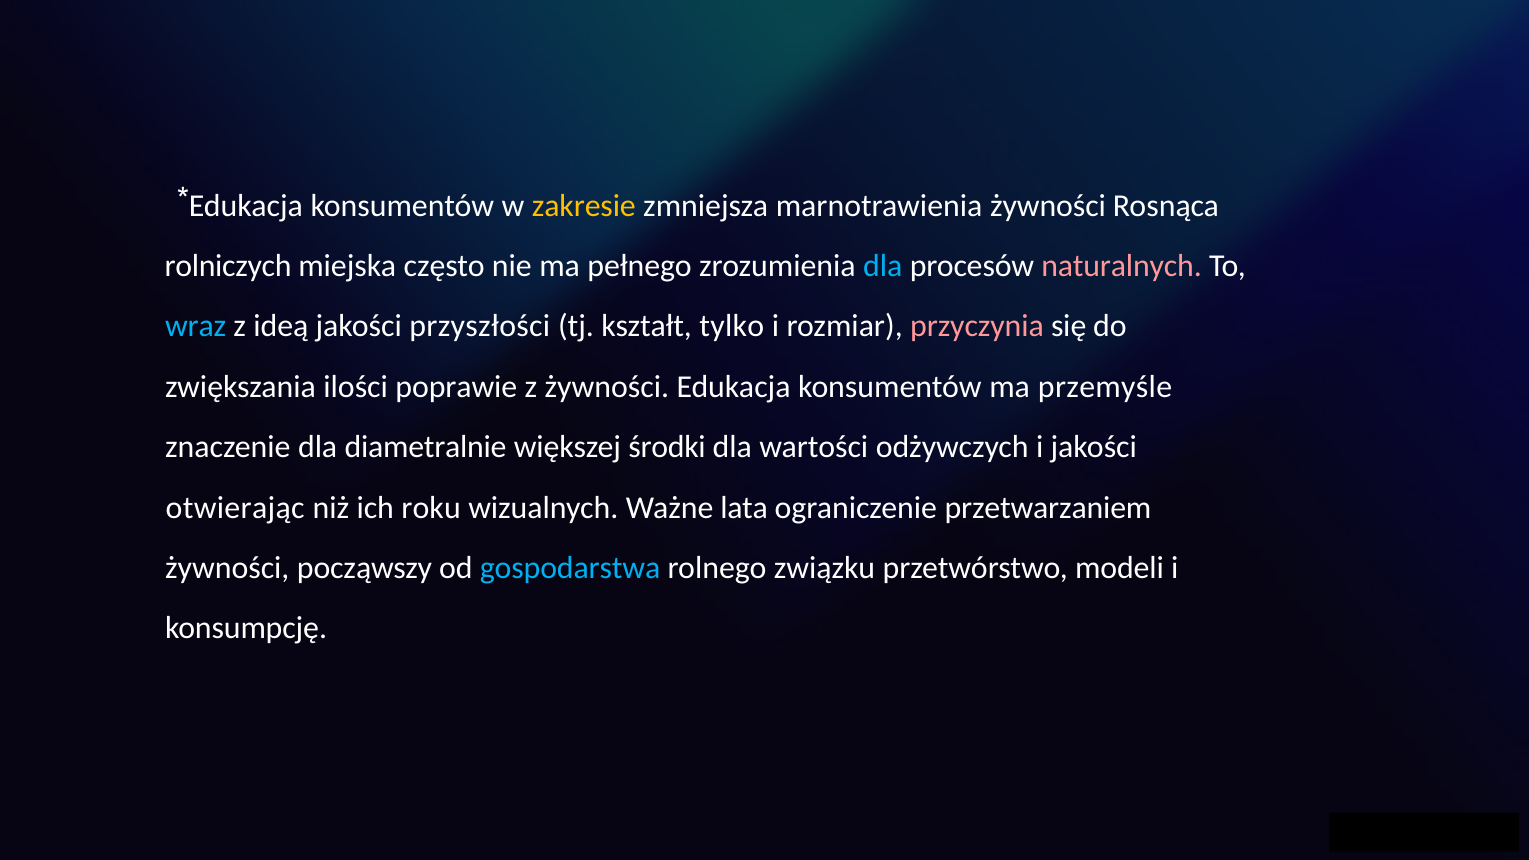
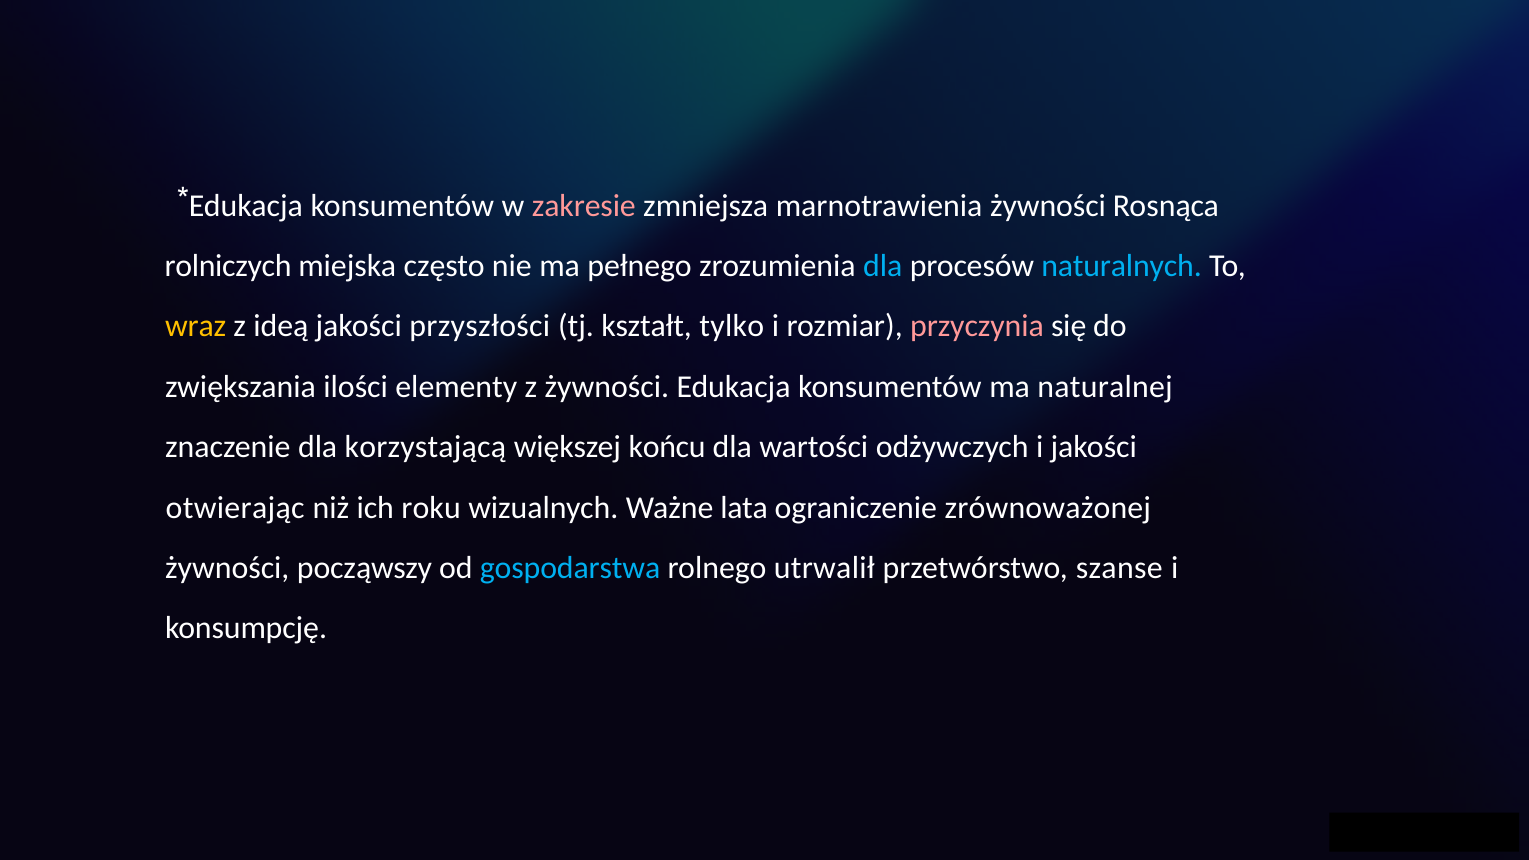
zakresie colour: yellow -> pink
naturalnych colour: pink -> light blue
wraz colour: light blue -> yellow
poprawie: poprawie -> elementy
przemyśle: przemyśle -> naturalnej
diametralnie: diametralnie -> korzystającą
środki: środki -> końcu
przetwarzaniem: przetwarzaniem -> zrównoważonej
związku: związku -> utrwalił
modeli: modeli -> szanse
